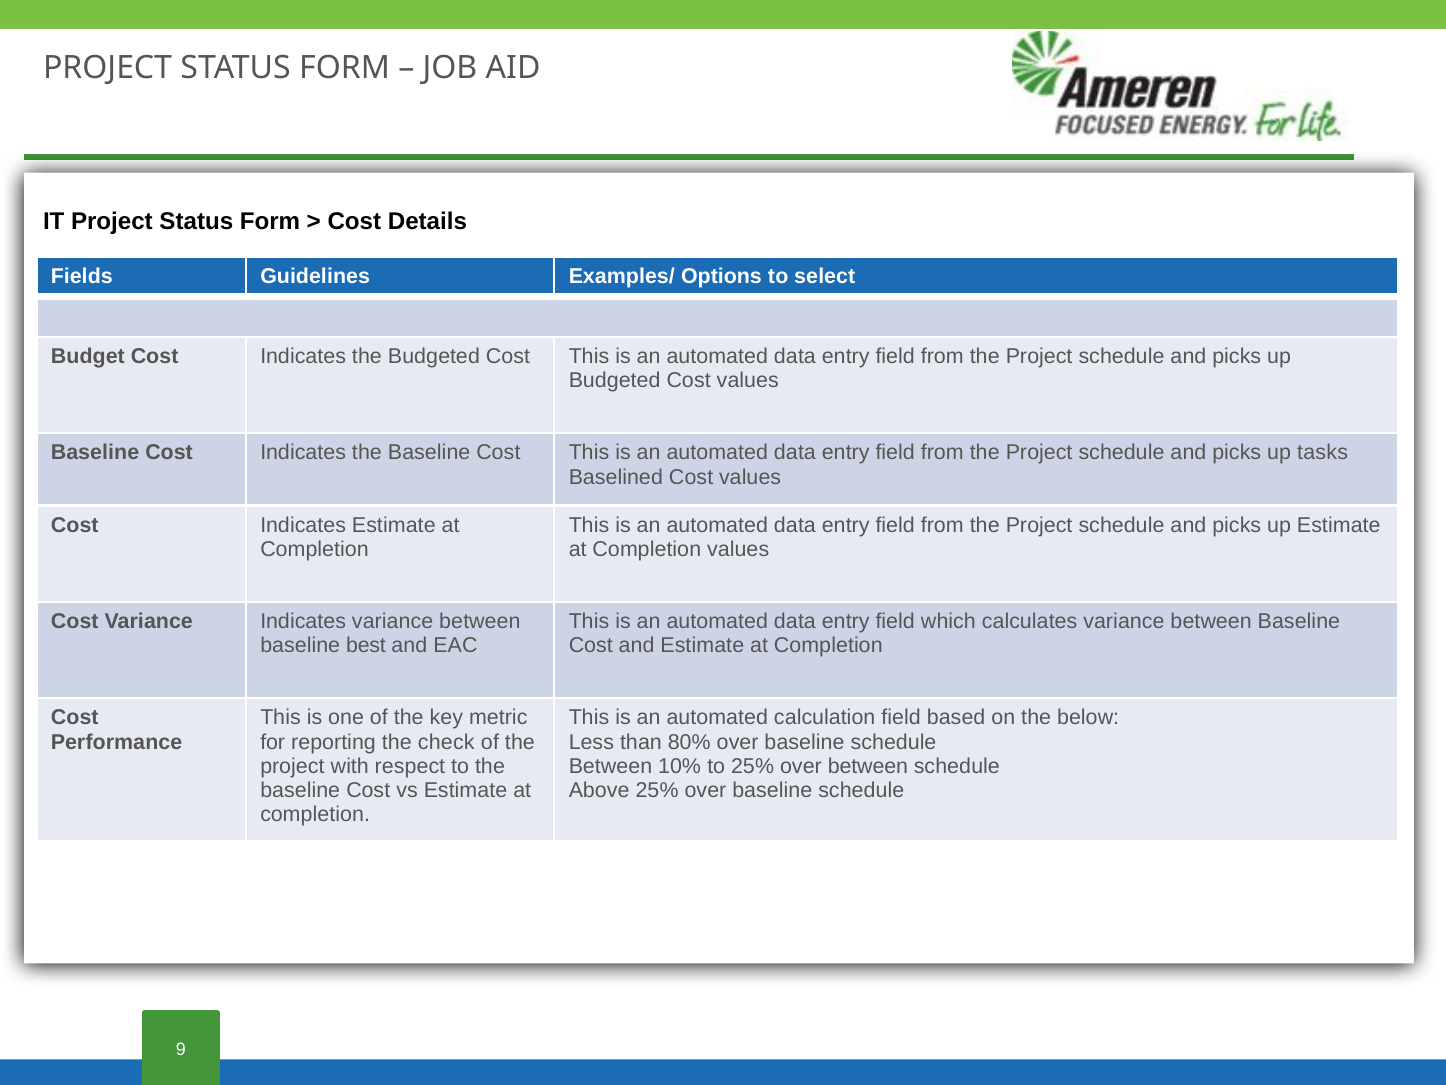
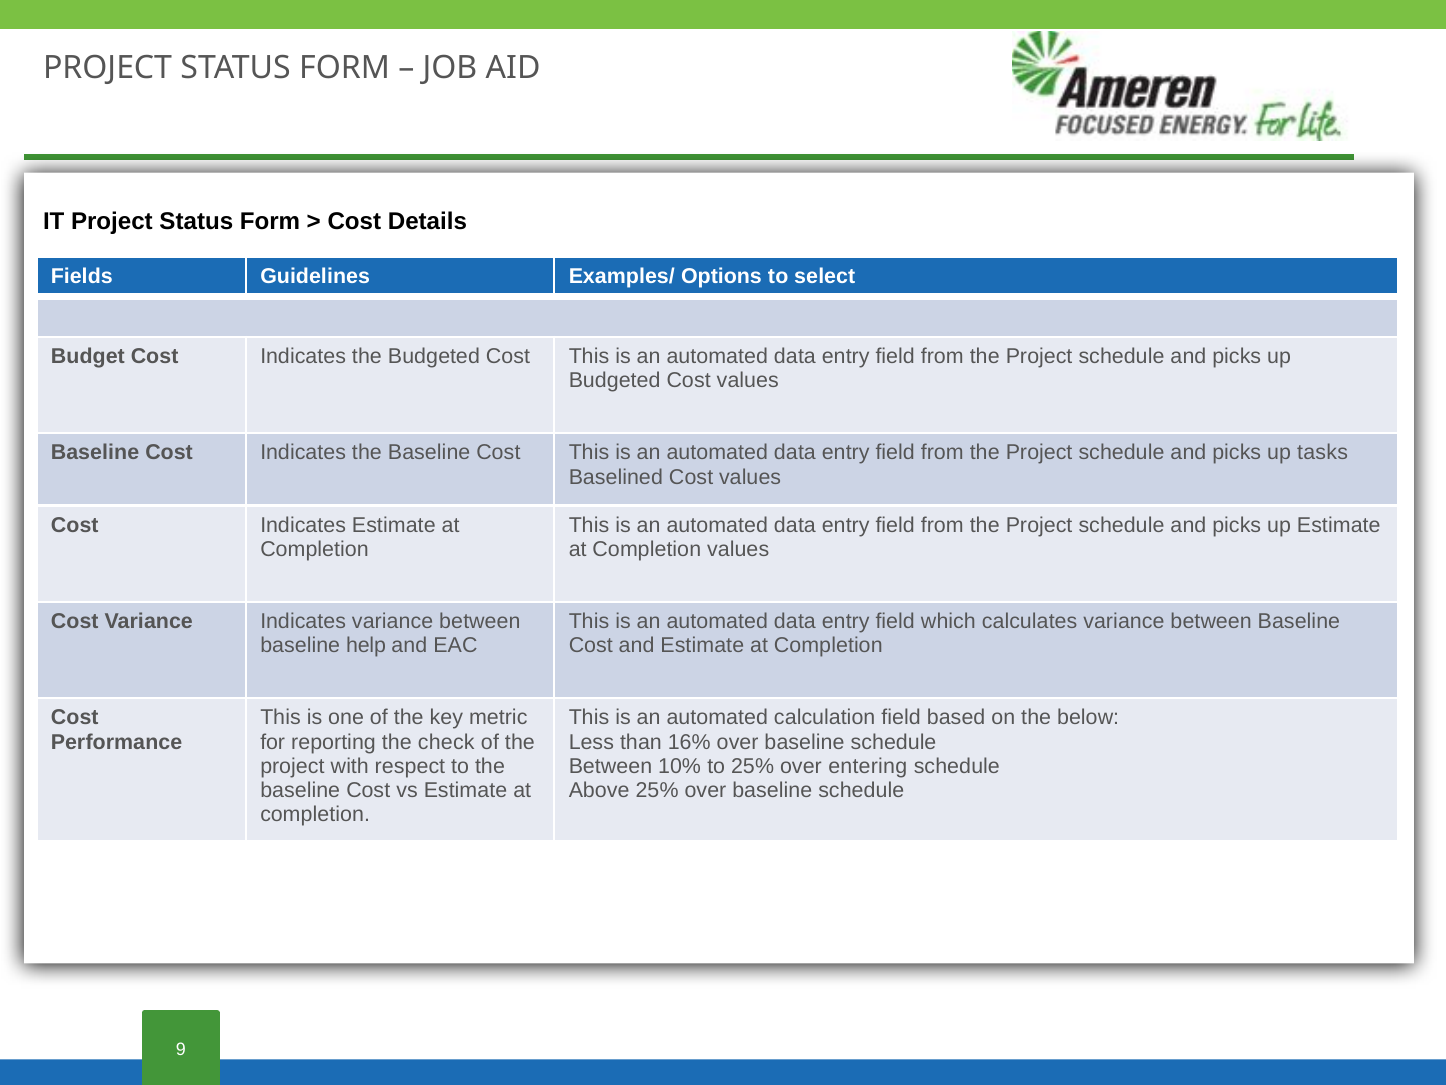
best: best -> help
80%: 80% -> 16%
over between: between -> entering
